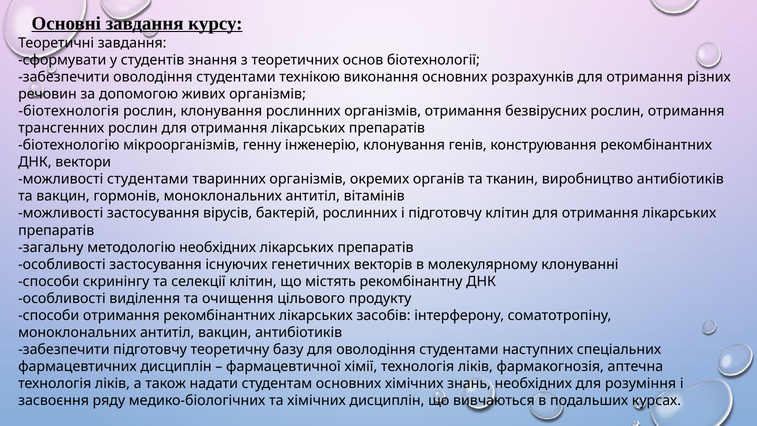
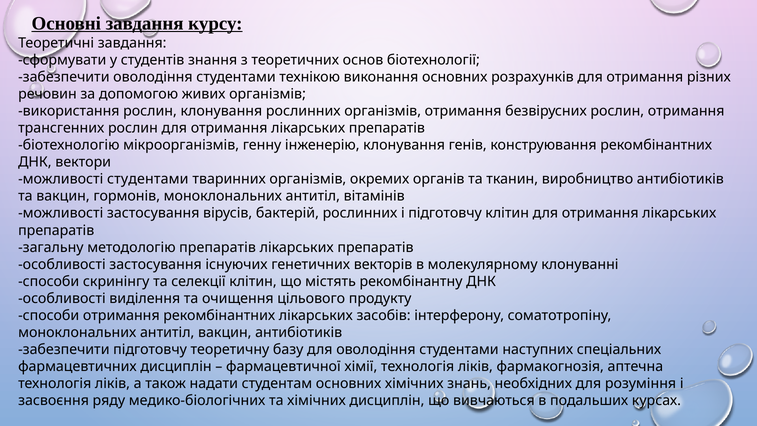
біотехнологія: біотехнологія -> використання
методологію необхідних: необхідних -> препаратів
